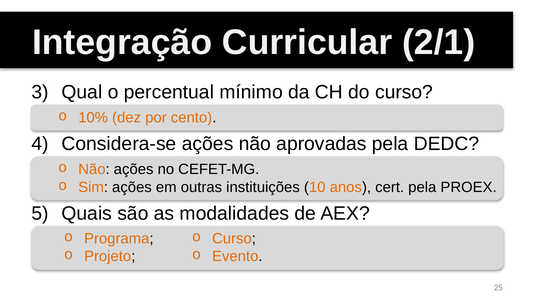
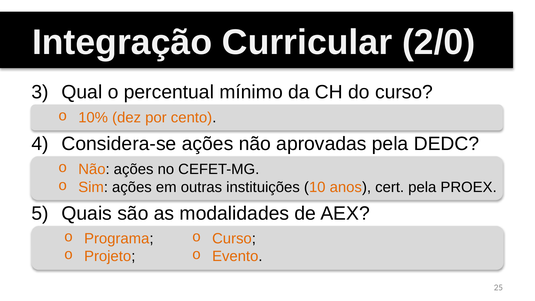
2/1: 2/1 -> 2/0
